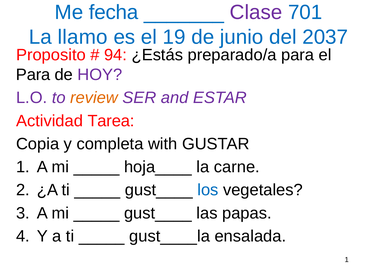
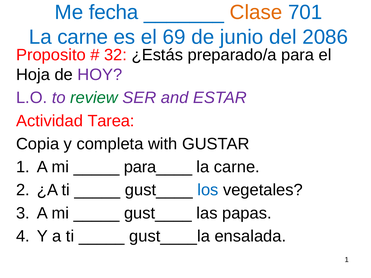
Clase colour: purple -> orange
llamo at (83, 37): llamo -> carne
19: 19 -> 69
2037: 2037 -> 2086
94: 94 -> 32
Para at (33, 75): Para -> Hoja
review colour: orange -> green
hoja____: hoja____ -> para____
